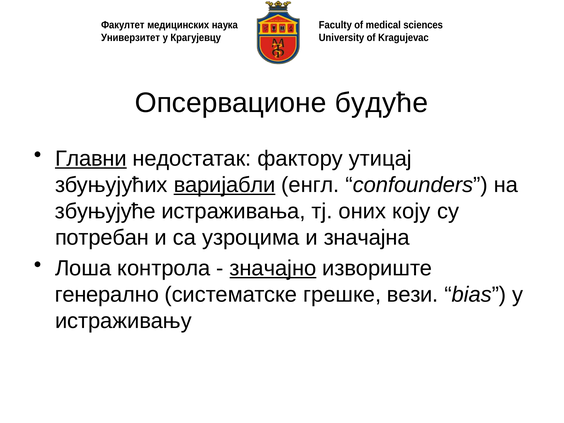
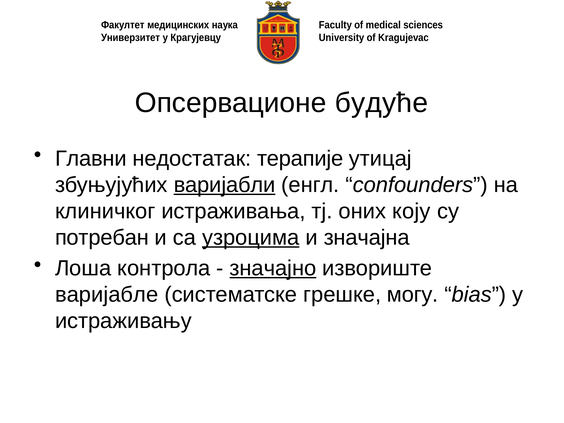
Главни underline: present -> none
фактору: фактору -> терапије
збуњујуће: збуњујуће -> клиничког
узроцима underline: none -> present
генерално: генерално -> варијабле
вези: вези -> могу
